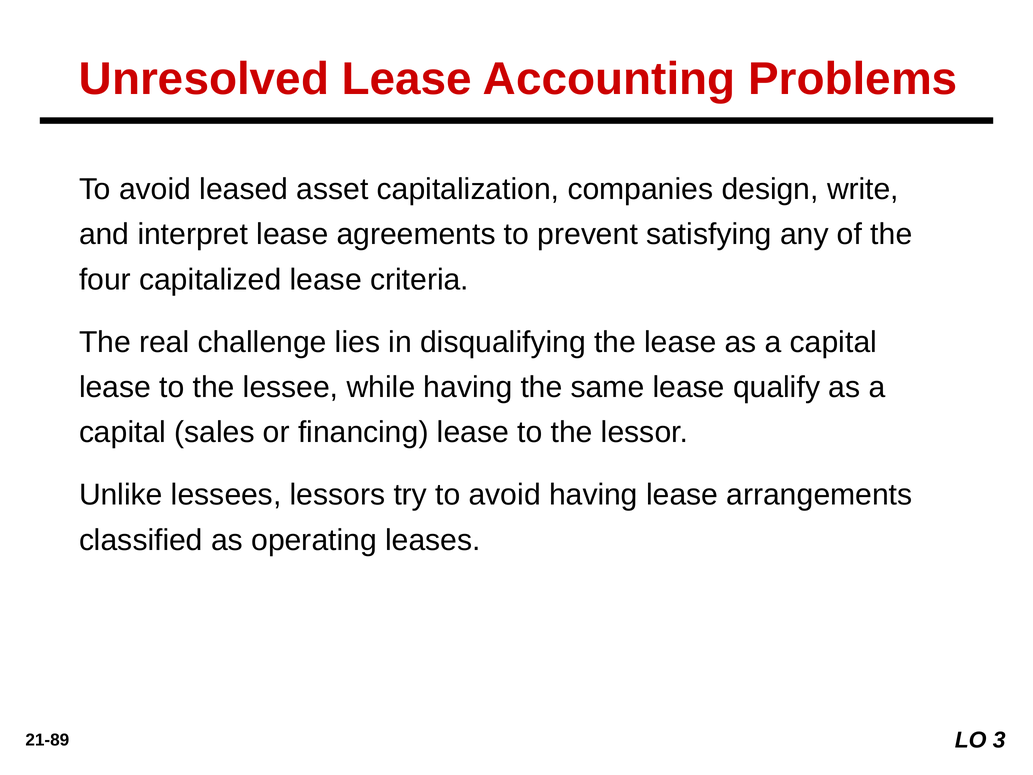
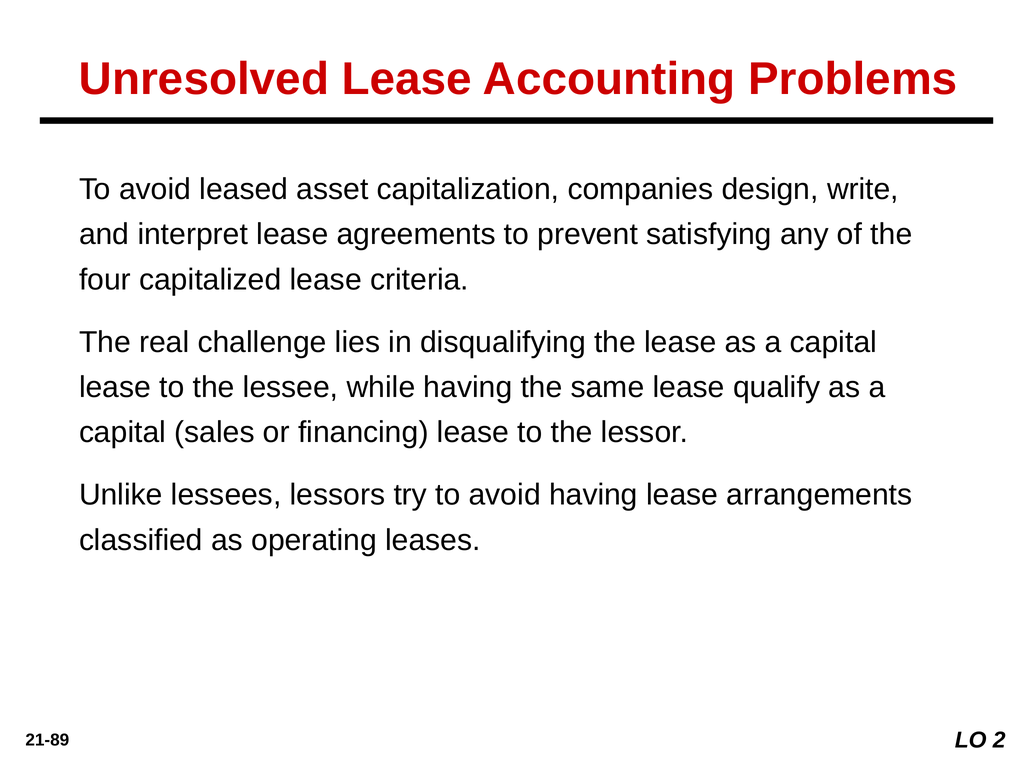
3: 3 -> 2
